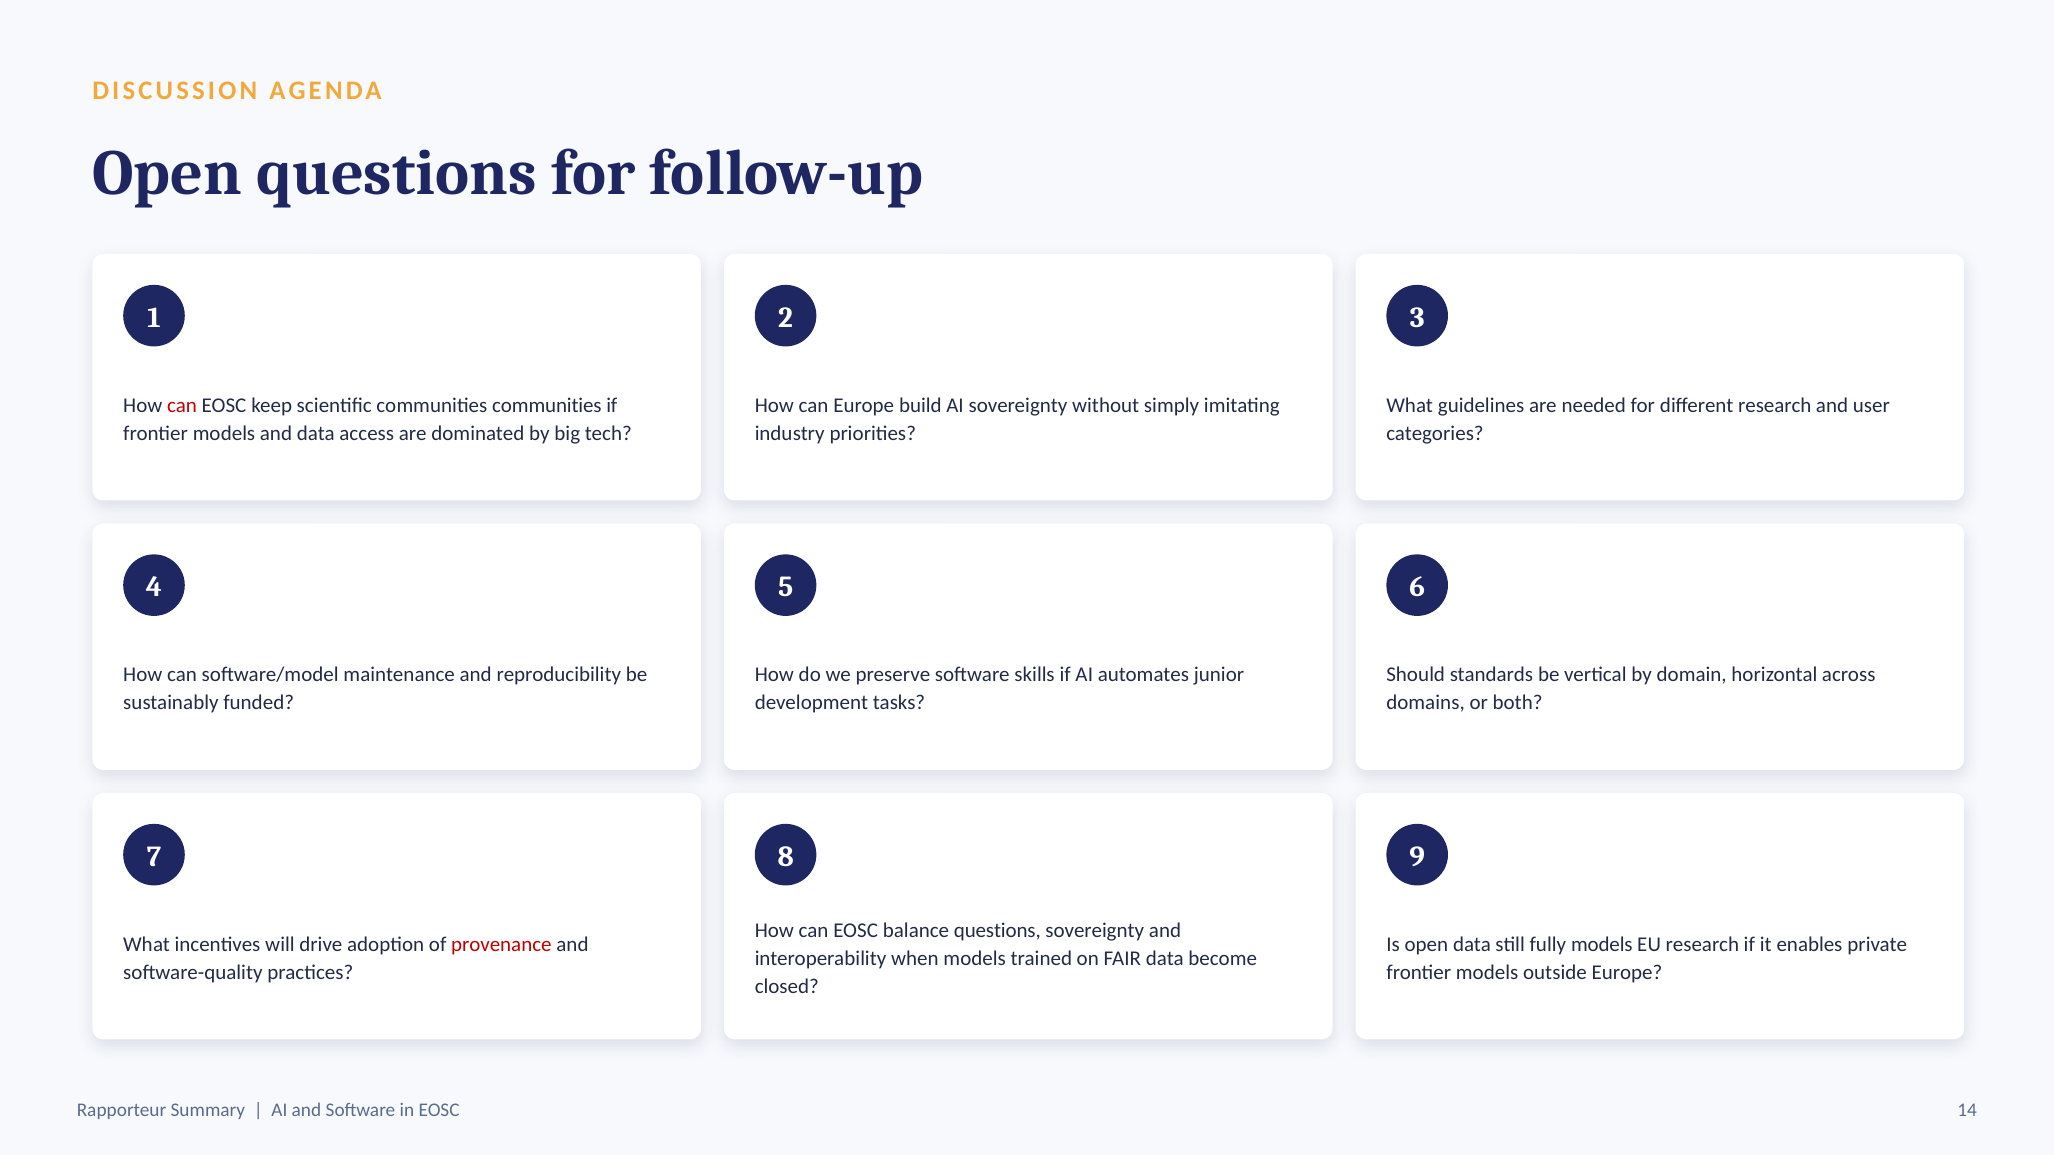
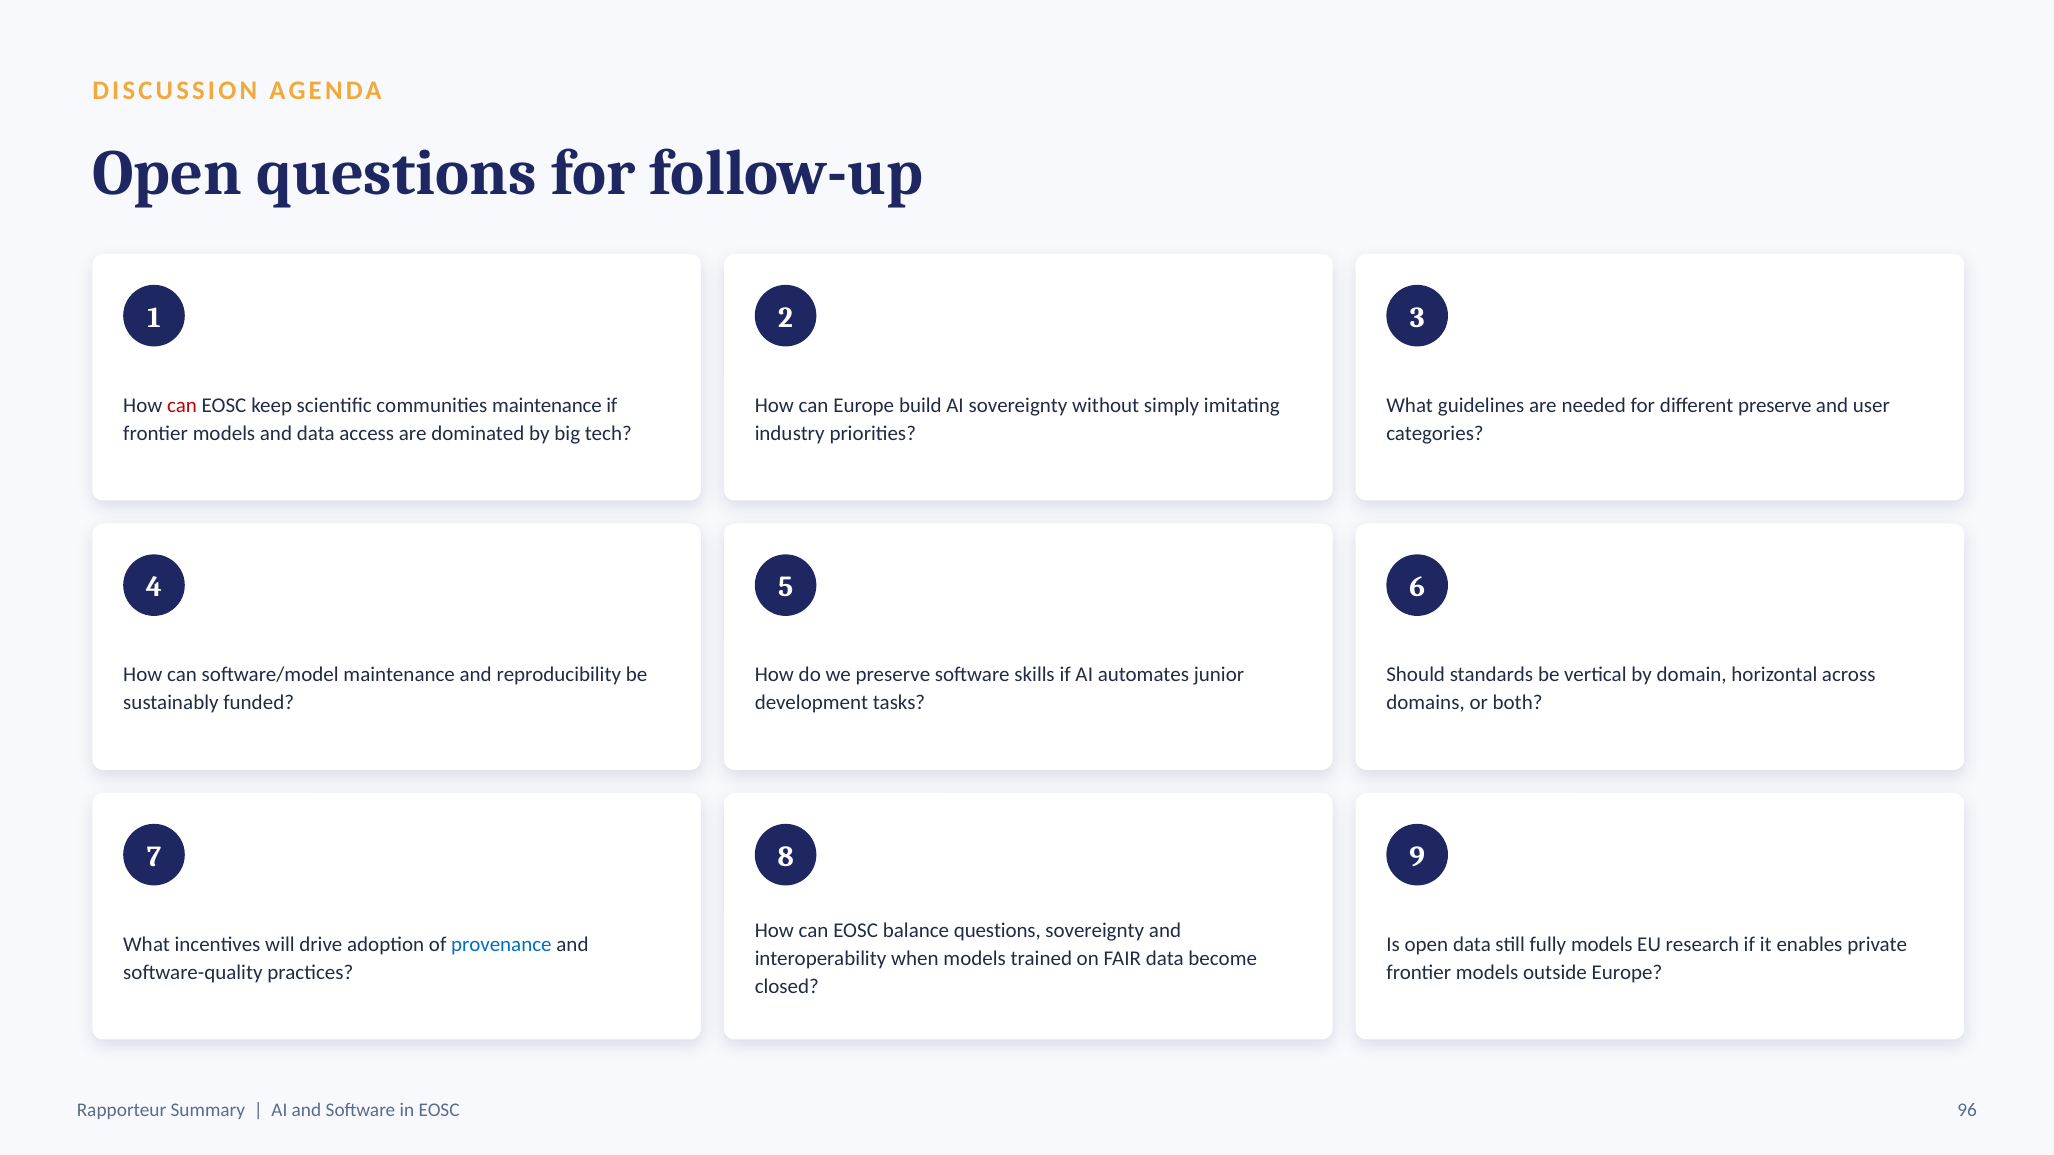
communities communities: communities -> maintenance
different research: research -> preserve
provenance colour: red -> blue
14: 14 -> 96
